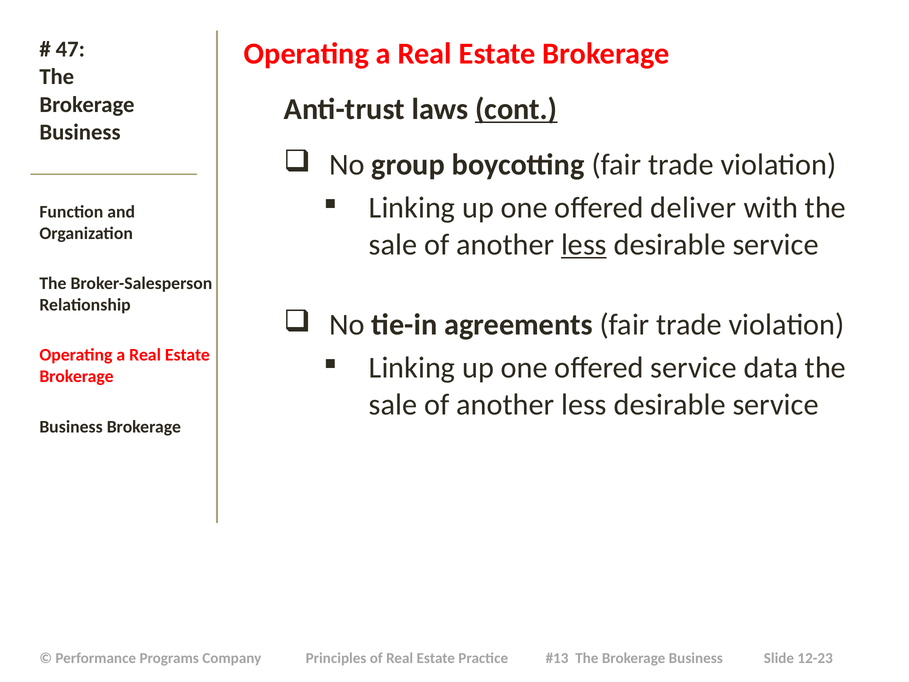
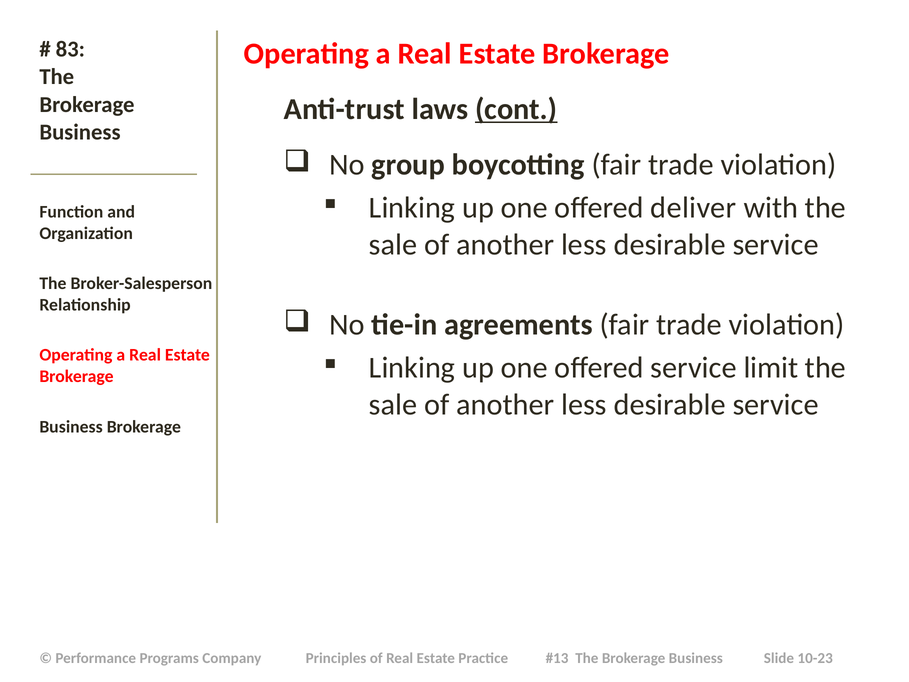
47: 47 -> 83
less at (584, 245) underline: present -> none
data: data -> limit
12-23: 12-23 -> 10-23
